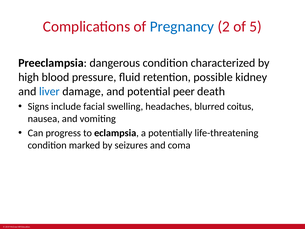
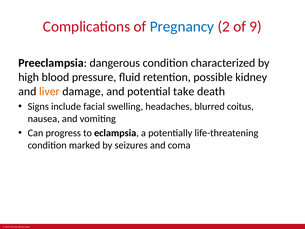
5: 5 -> 9
liver colour: blue -> orange
peer: peer -> take
